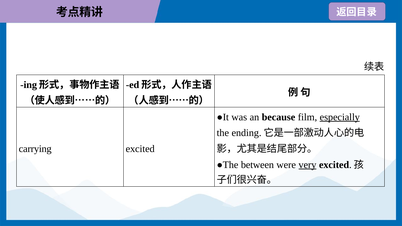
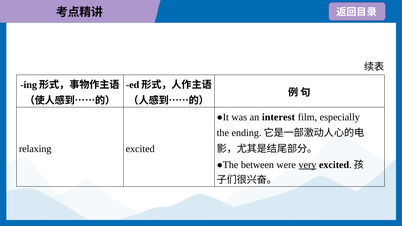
because: because -> interest
especially underline: present -> none
carrying: carrying -> relaxing
